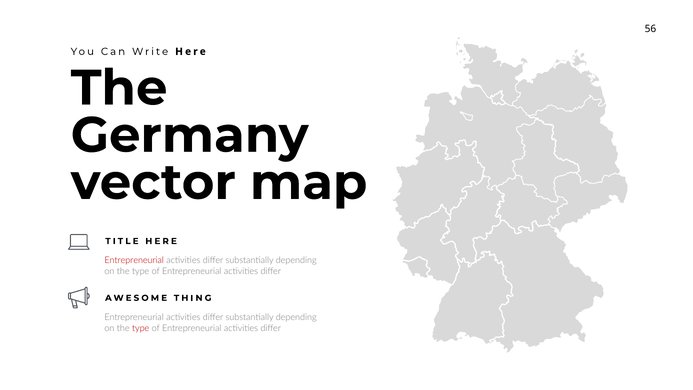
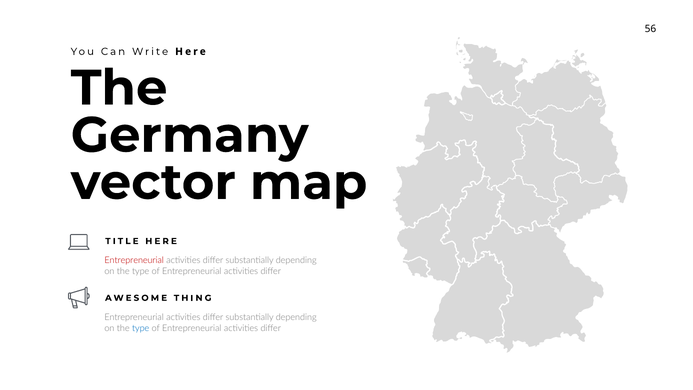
type at (141, 328) colour: red -> blue
